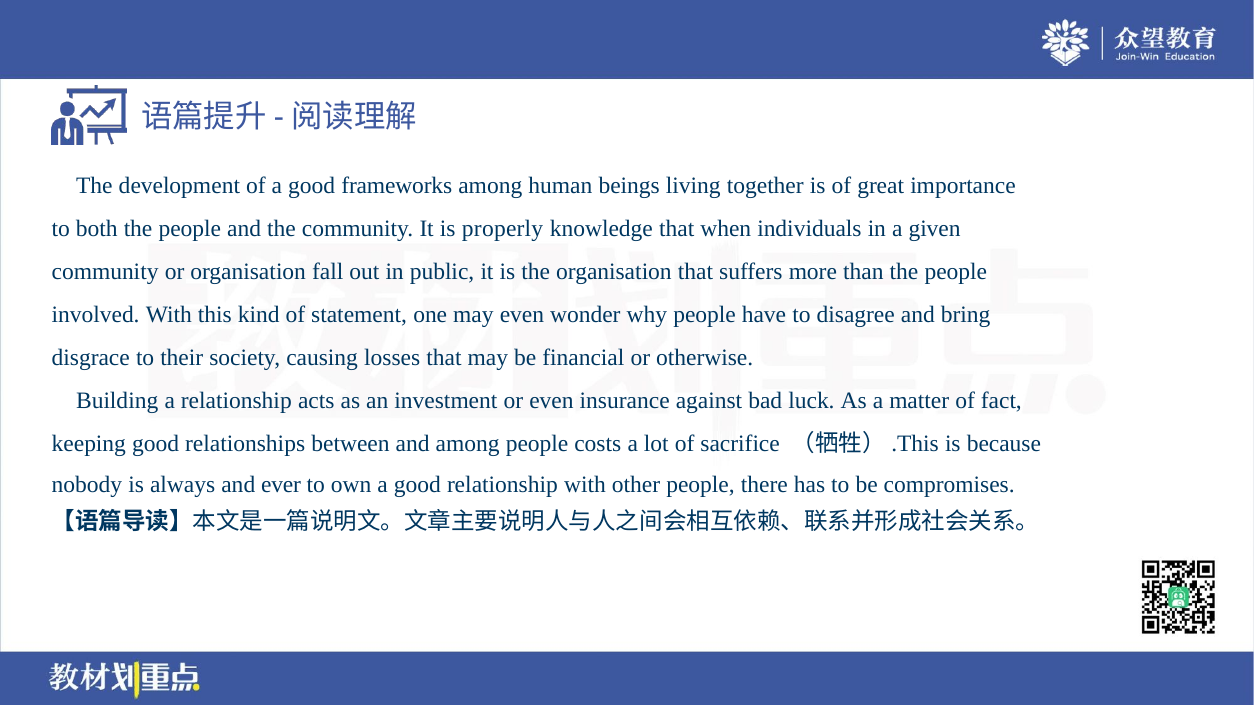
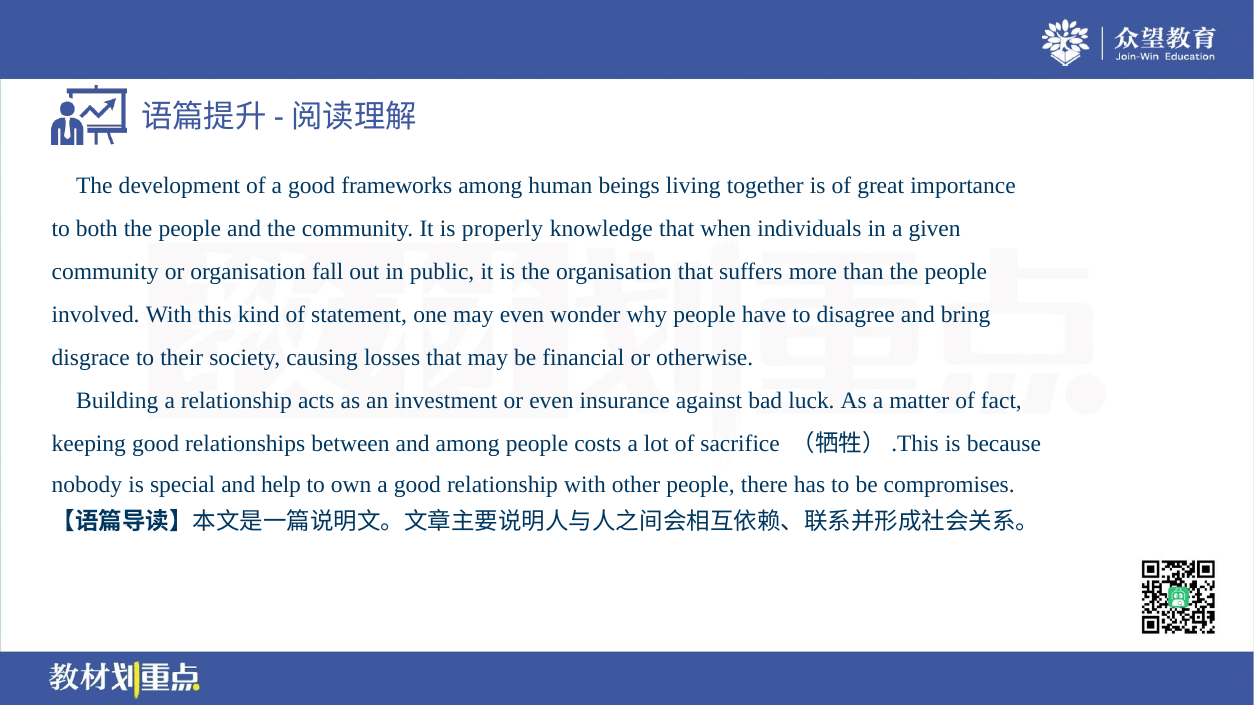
always: always -> special
ever: ever -> help
